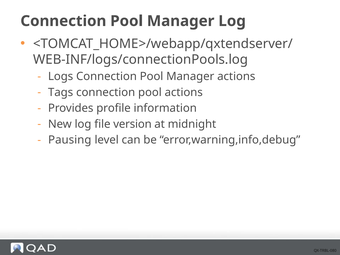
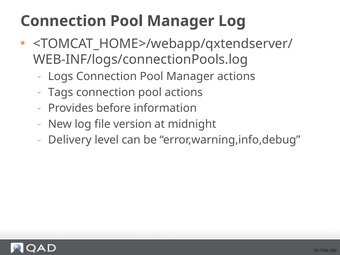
profile: profile -> before
Pausing: Pausing -> Delivery
